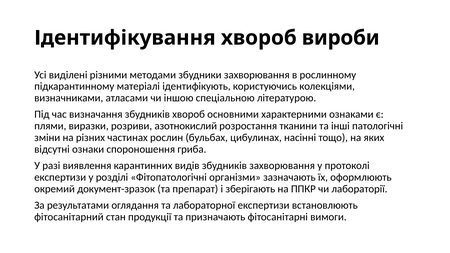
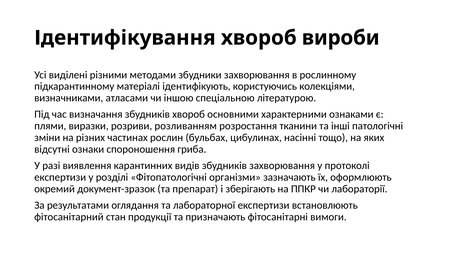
азотнокислий: азотнокислий -> розливанням
